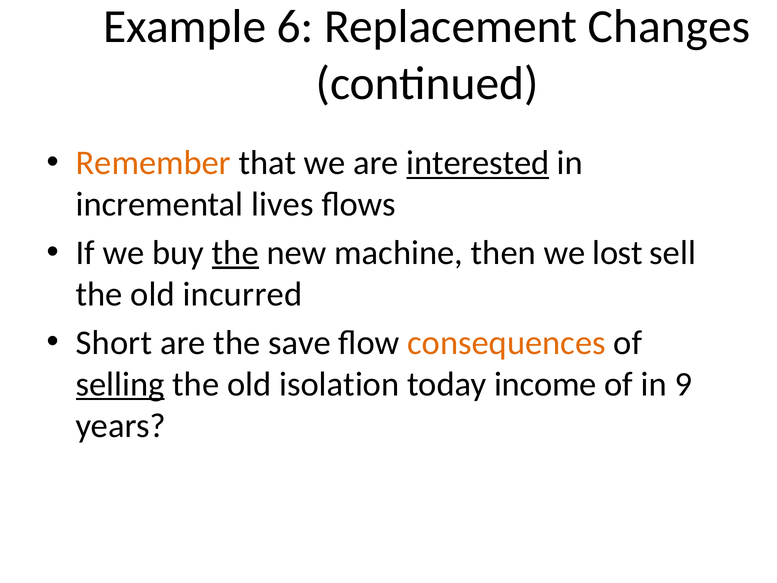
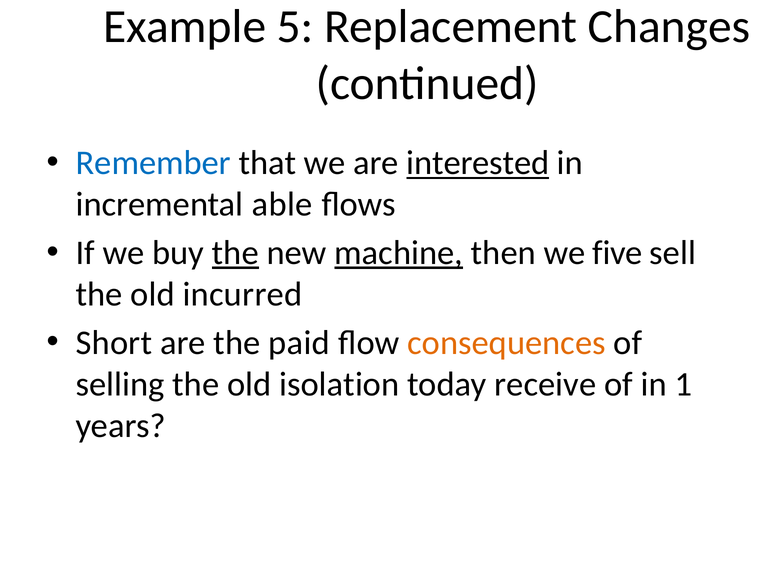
6: 6 -> 5
Remember colour: orange -> blue
lives: lives -> able
machine underline: none -> present
lost: lost -> five
save: save -> paid
selling underline: present -> none
income: income -> receive
9: 9 -> 1
